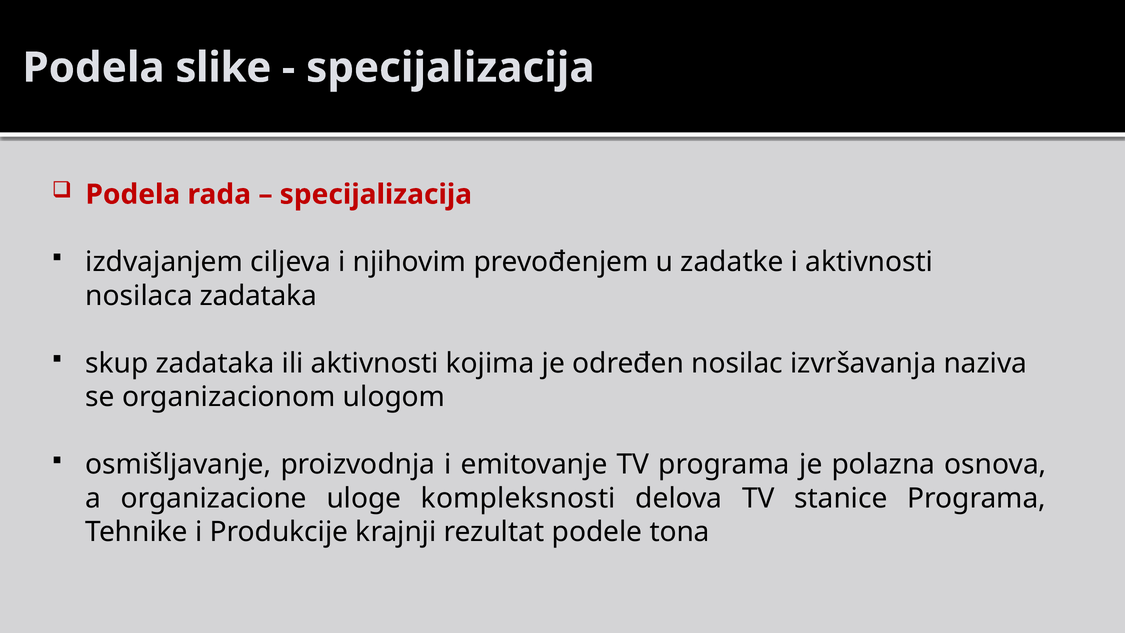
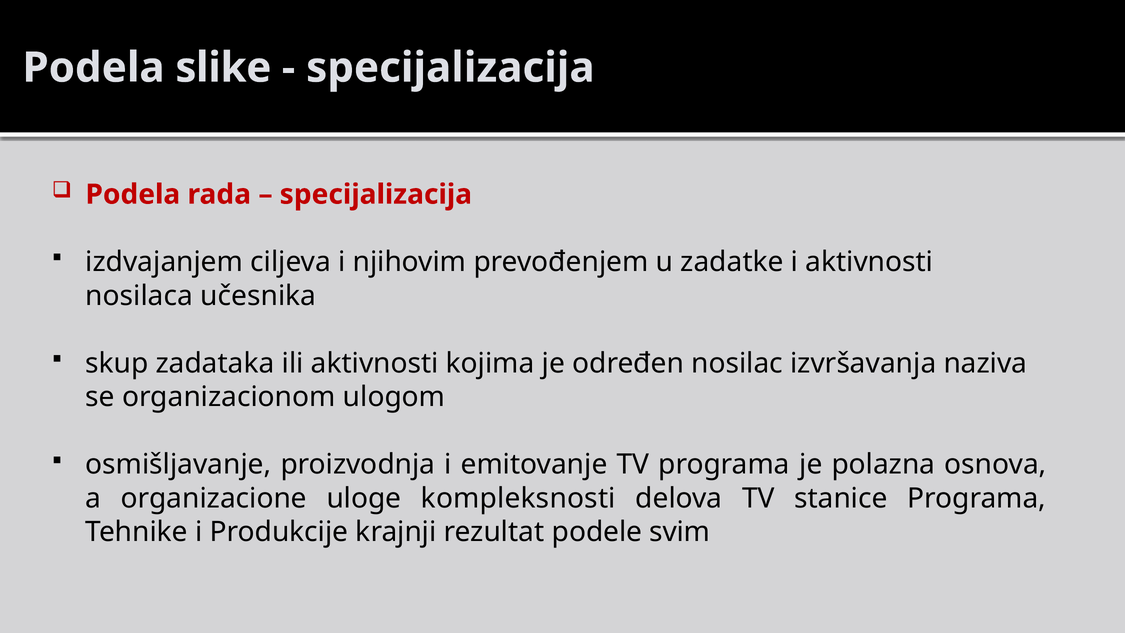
nosilaca zadataka: zadataka -> učesnika
tona: tona -> svim
